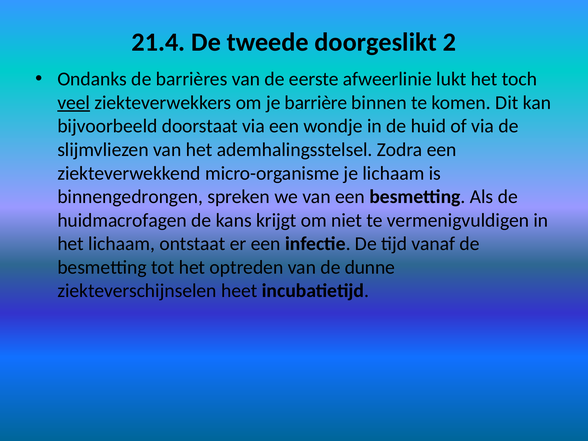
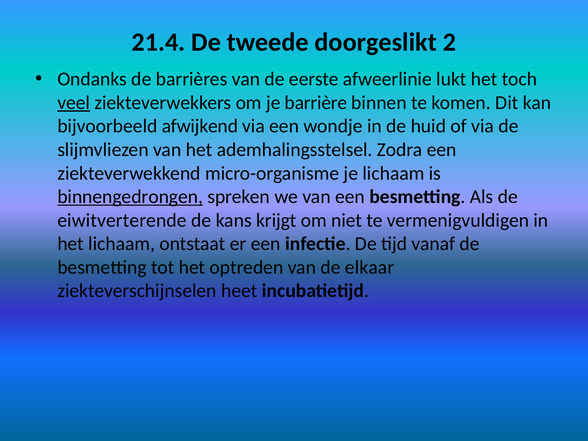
doorstaat: doorstaat -> afwijkend
binnengedrongen underline: none -> present
huidmacrofagen: huidmacrofagen -> eiwitverterende
dunne: dunne -> elkaar
